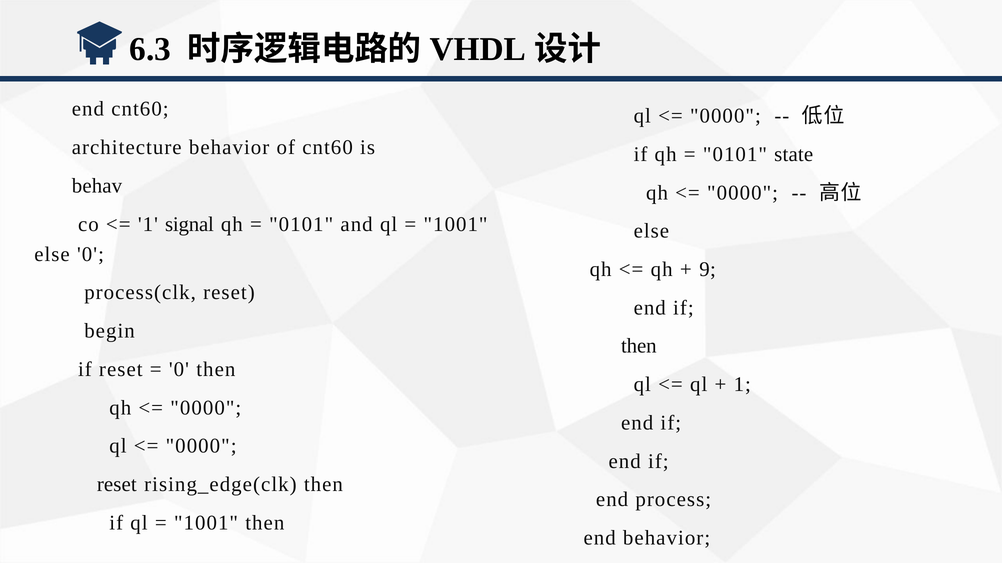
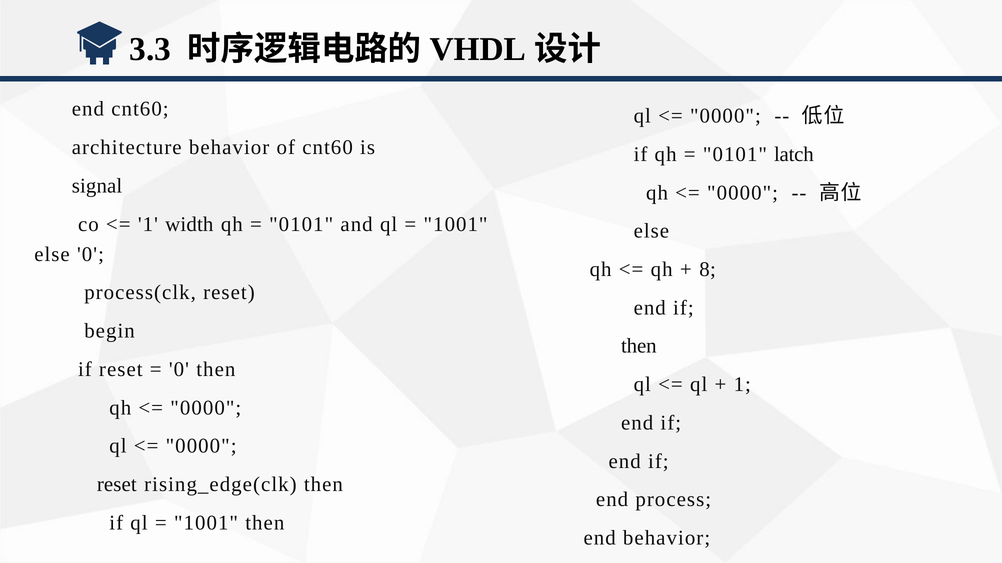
6.3: 6.3 -> 3.3
state: state -> latch
behav: behav -> signal
signal: signal -> width
9: 9 -> 8
